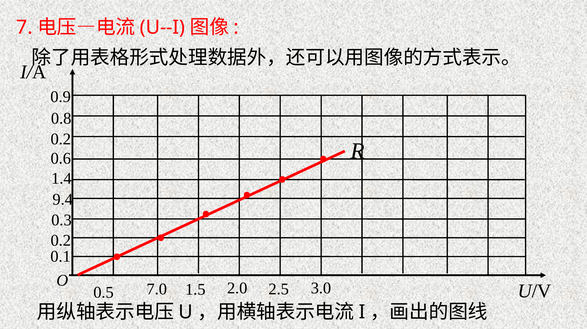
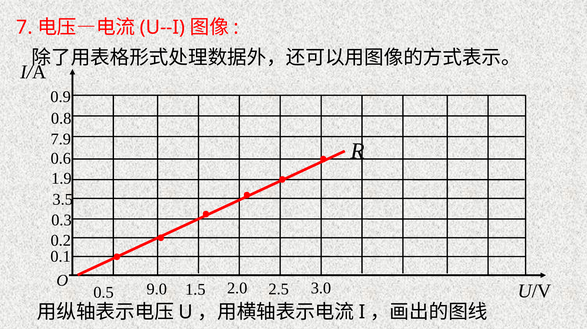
0.2 at (61, 139): 0.2 -> 7.9
1.4: 1.4 -> 1.9
9.4: 9.4 -> 3.5
7.0: 7.0 -> 9.0
